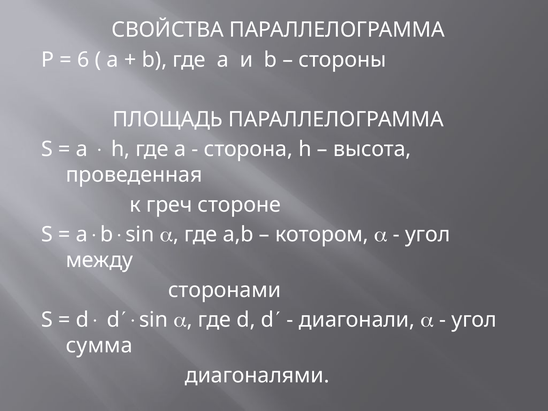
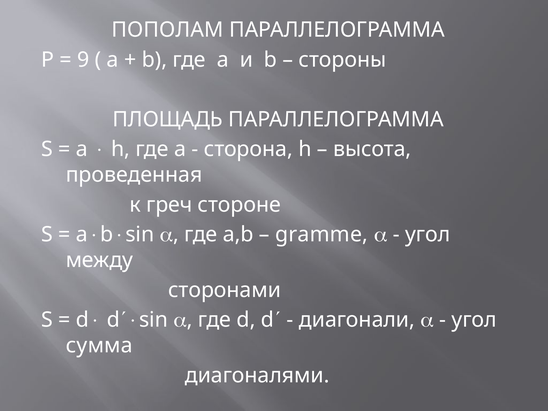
СВОЙСТВА: СВОЙСТВА -> ПОПОЛАМ
6: 6 -> 9
котором: котором -> gramme
